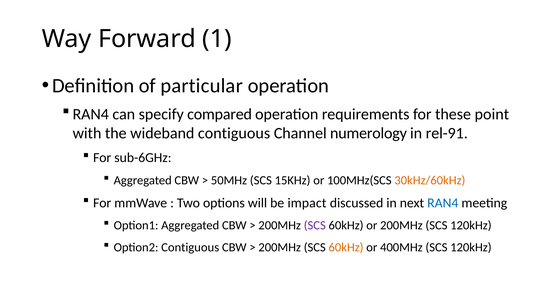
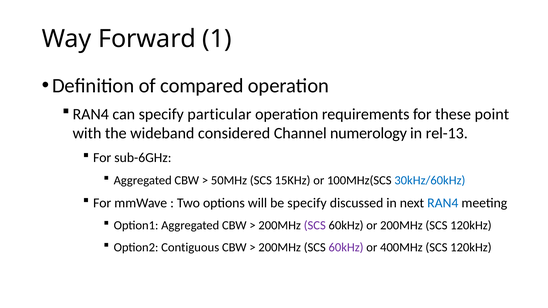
particular: particular -> compared
compared: compared -> particular
wideband contiguous: contiguous -> considered
rel-91: rel-91 -> rel-13
30kHz/60kHz colour: orange -> blue
be impact: impact -> specify
60kHz at (346, 248) colour: orange -> purple
